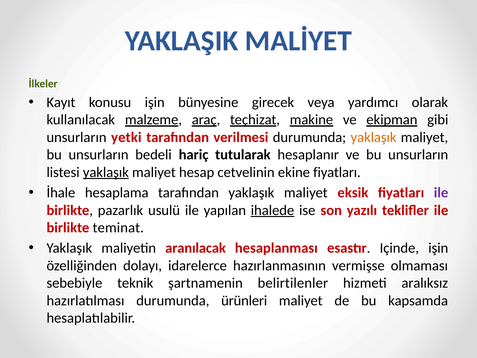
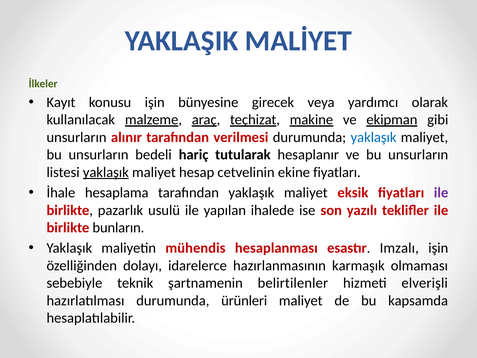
yetki: yetki -> alınır
yaklaşık at (374, 137) colour: orange -> blue
ihalede underline: present -> none
teminat: teminat -> bunların
aranılacak: aranılacak -> mühendis
Içinde: Içinde -> Imzalı
vermişse: vermişse -> karmaşık
aralıksız: aralıksız -> elverişli
